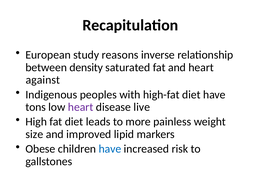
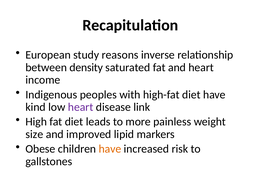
against: against -> income
tons: tons -> kind
live: live -> link
have at (110, 149) colour: blue -> orange
